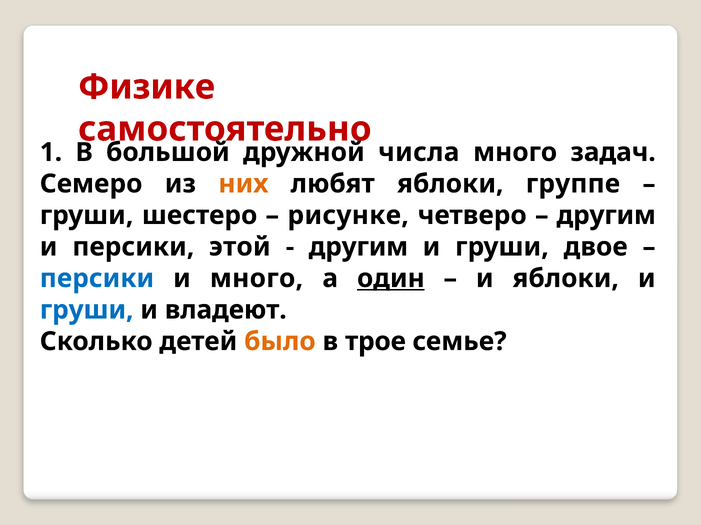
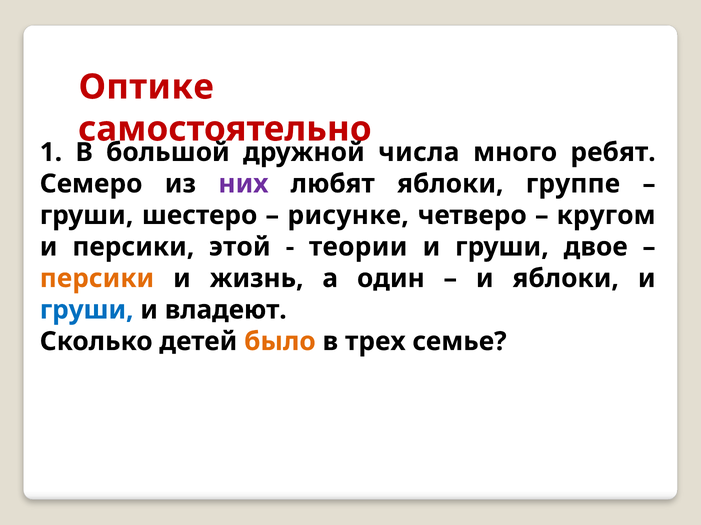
Физике: Физике -> Оптике
задач: задач -> ребят
них colour: orange -> purple
другим at (606, 216): другим -> кругом
другим at (358, 247): другим -> теории
персики at (97, 279) colour: blue -> orange
и много: много -> жизнь
один underline: present -> none
трое: трое -> трех
